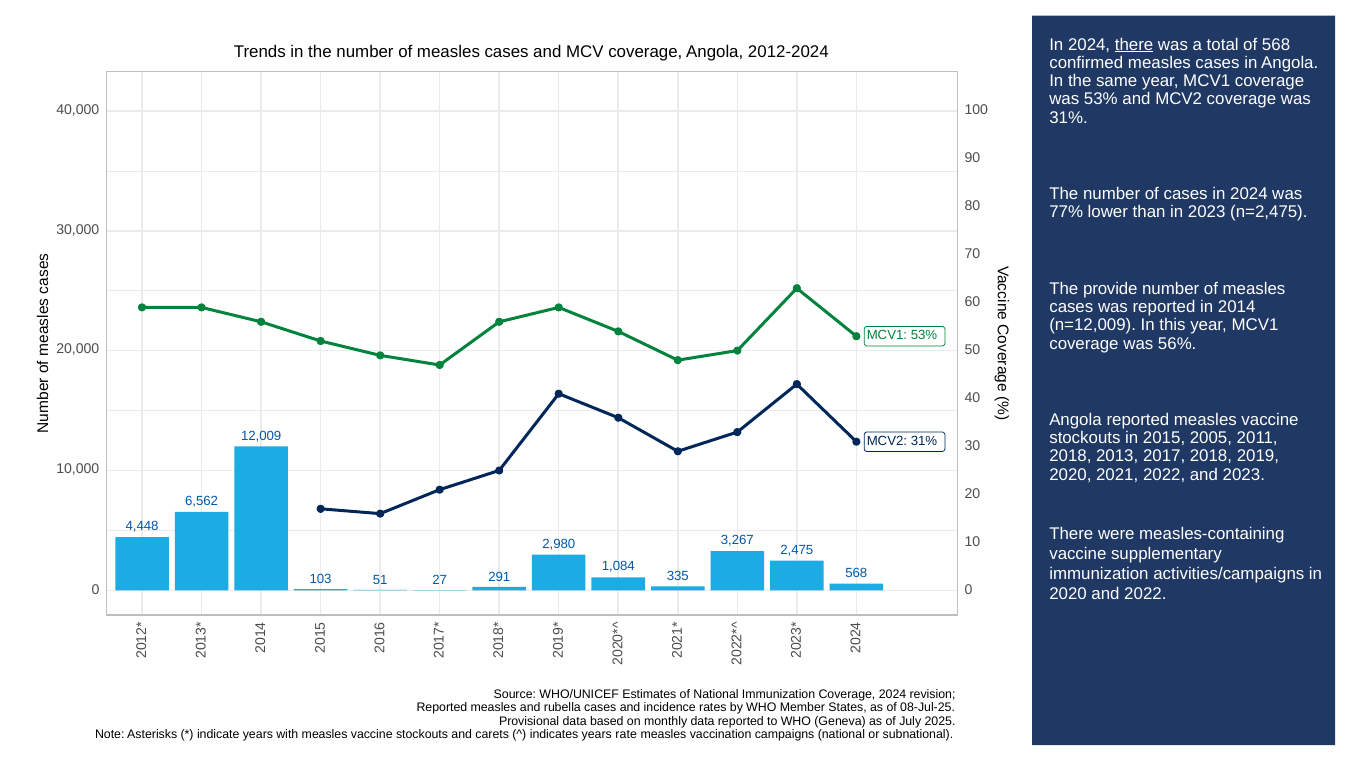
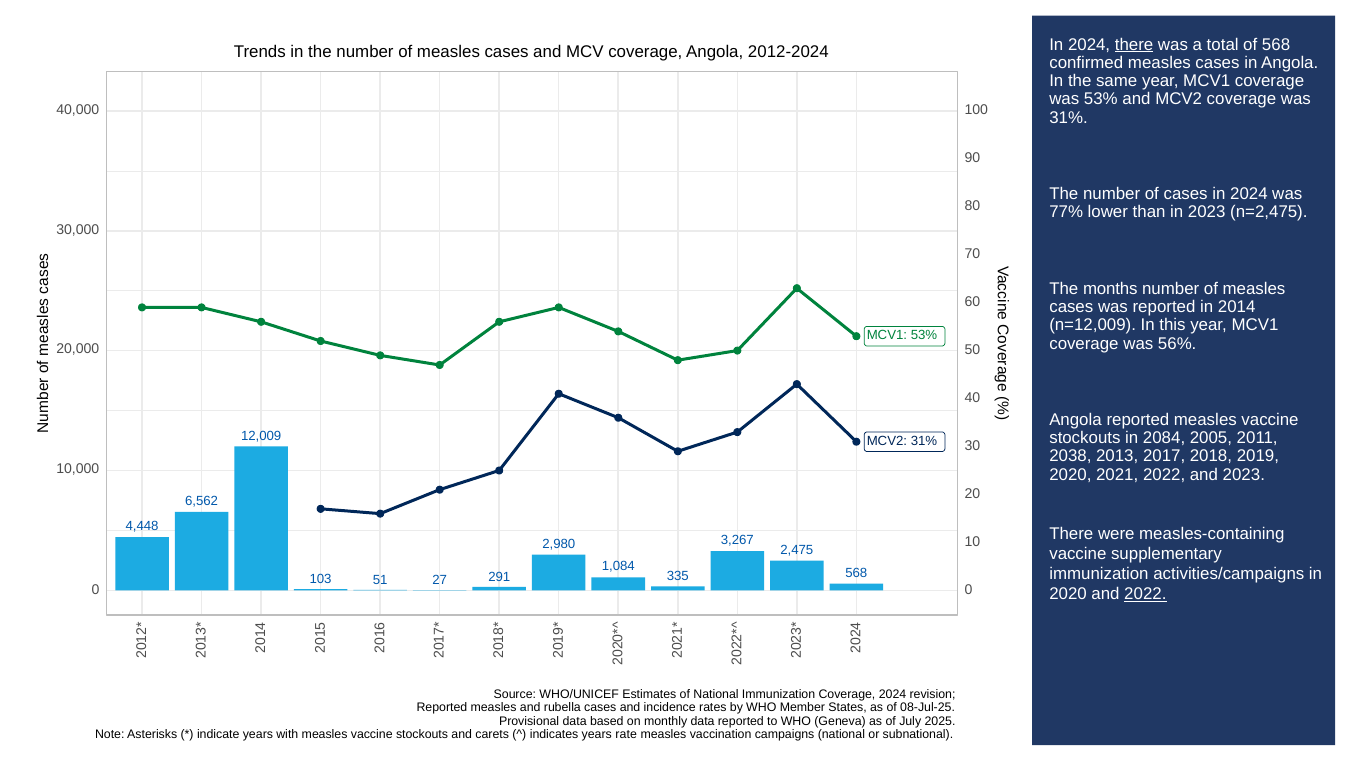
provide: provide -> months
2015: 2015 -> 2084
2018 at (1070, 456): 2018 -> 2038
2022 at (1145, 594) underline: none -> present
